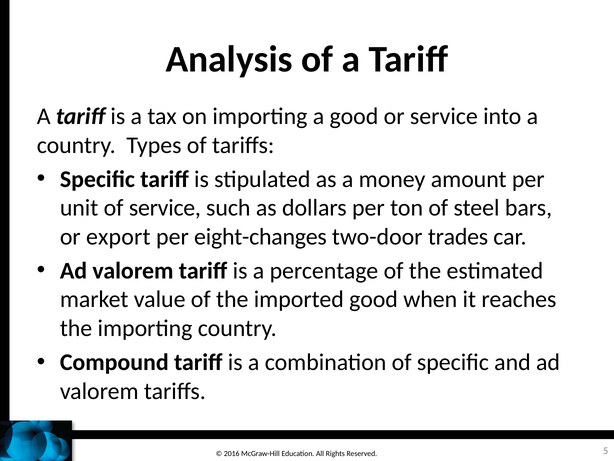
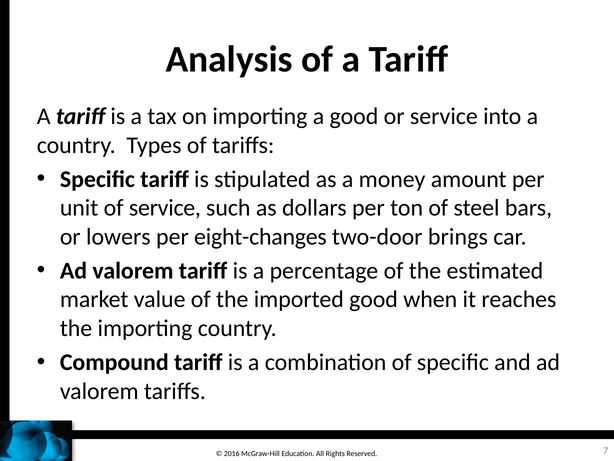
export: export -> lowers
trades: trades -> brings
5: 5 -> 7
